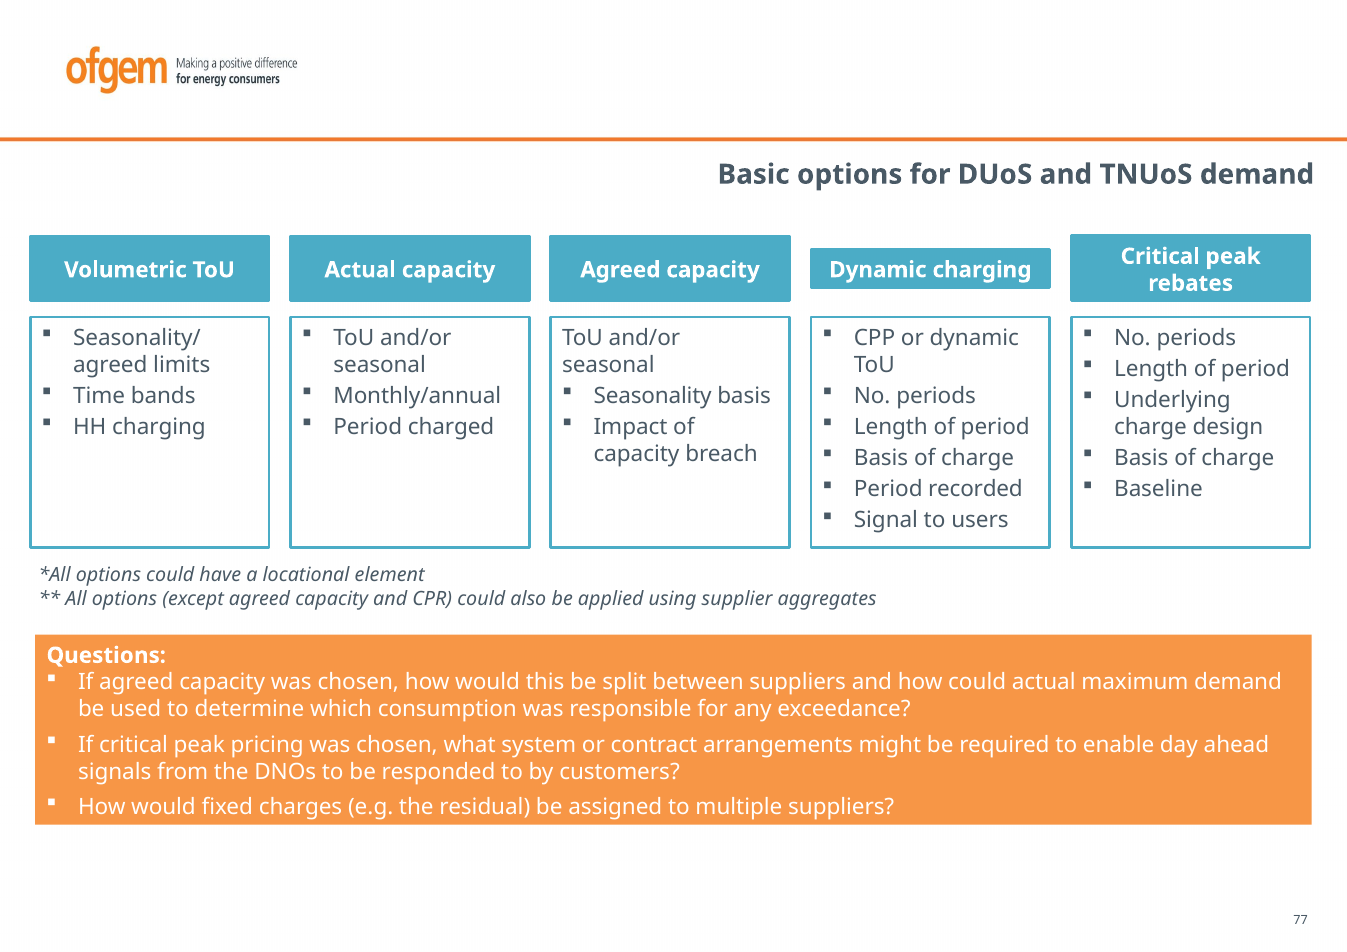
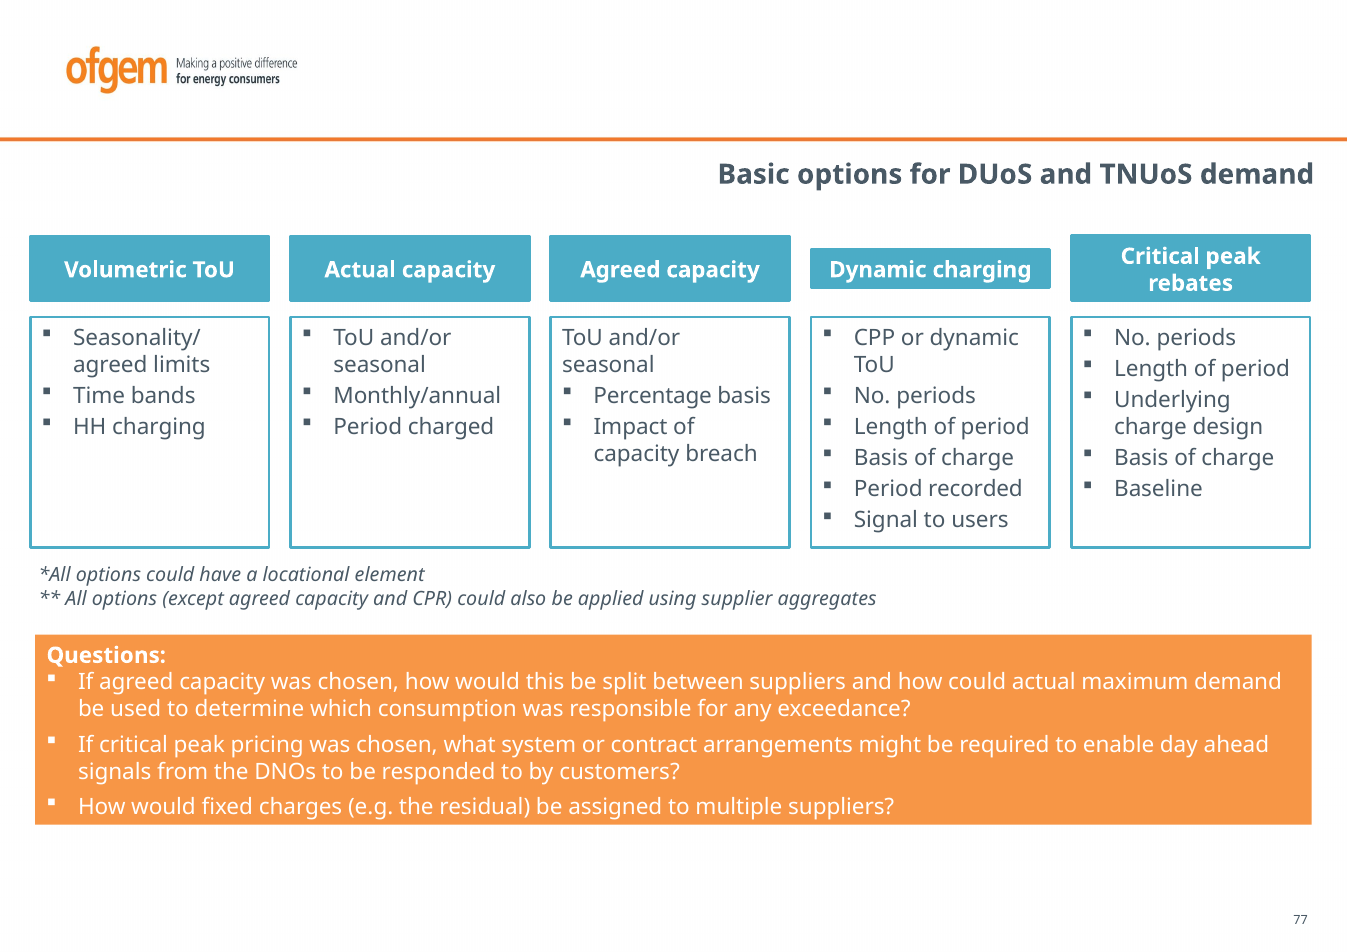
Seasonality: Seasonality -> Percentage
